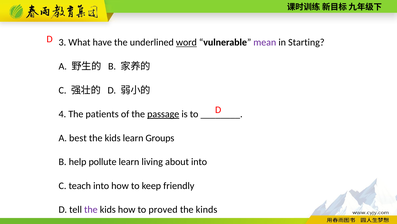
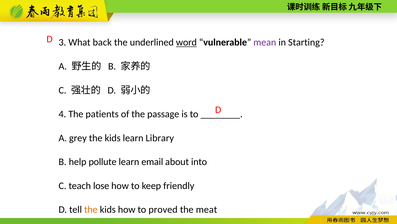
have: have -> back
passage underline: present -> none
best: best -> grey
Groups: Groups -> Library
living: living -> email
teach into: into -> lose
the at (91, 209) colour: purple -> orange
kinds: kinds -> meat
